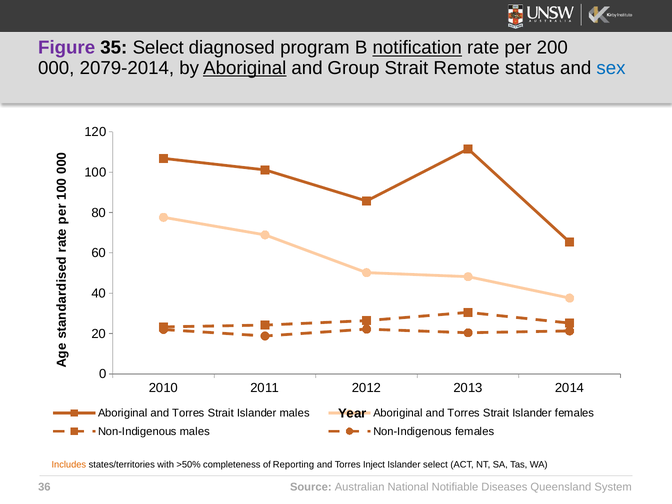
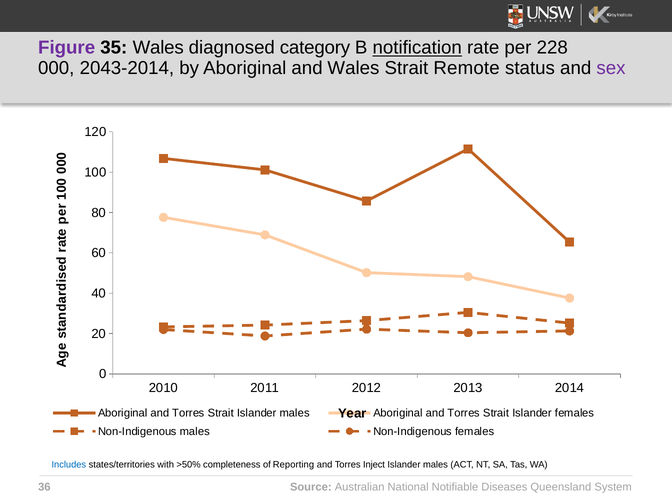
35 Select: Select -> Wales
program: program -> category
200: 200 -> 228
2079-2014: 2079-2014 -> 2043-2014
Aboriginal at (245, 68) underline: present -> none
and Group: Group -> Wales
sex colour: blue -> purple
Includes colour: orange -> blue
select at (435, 465): select -> males
